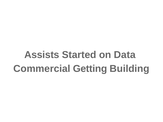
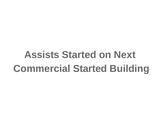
Data: Data -> Next
Commercial Getting: Getting -> Started
